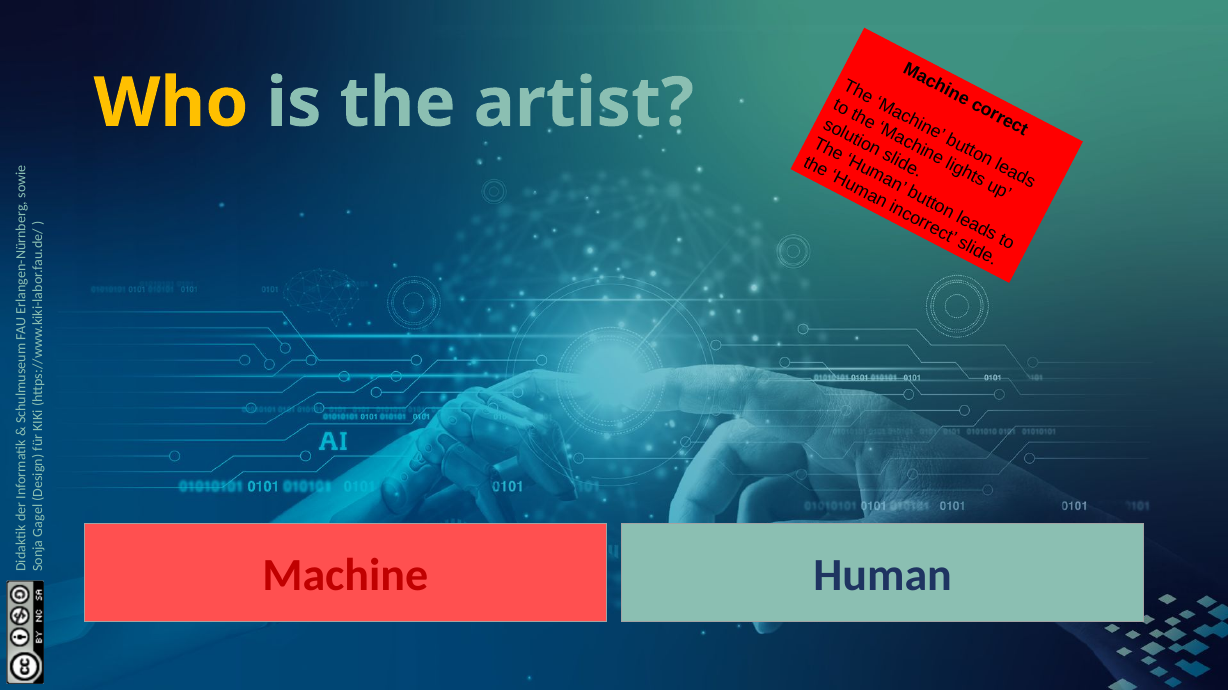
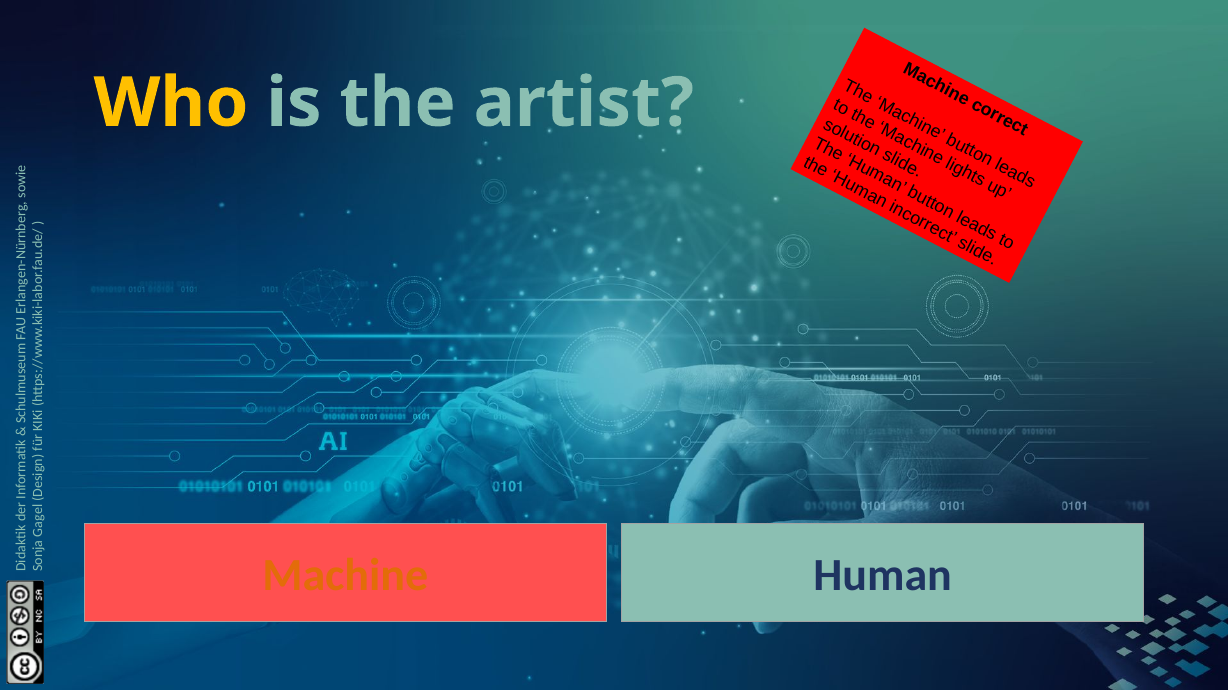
Machine colour: red -> orange
